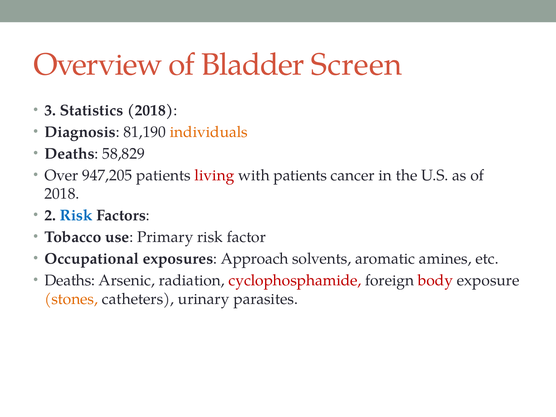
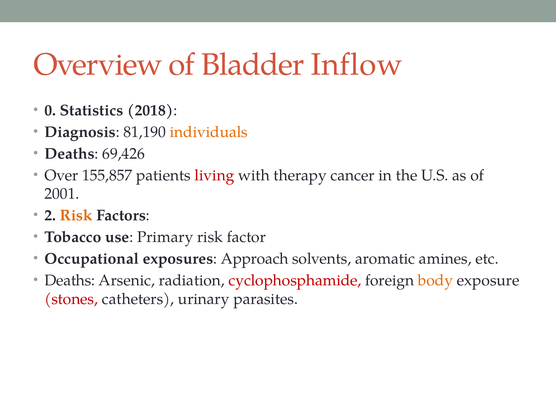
Screen: Screen -> Inflow
3: 3 -> 0
58,829: 58,829 -> 69,426
947,205: 947,205 -> 155,857
with patients: patients -> therapy
2018 at (62, 194): 2018 -> 2001
Risk at (76, 215) colour: blue -> orange
body colour: red -> orange
stones colour: orange -> red
